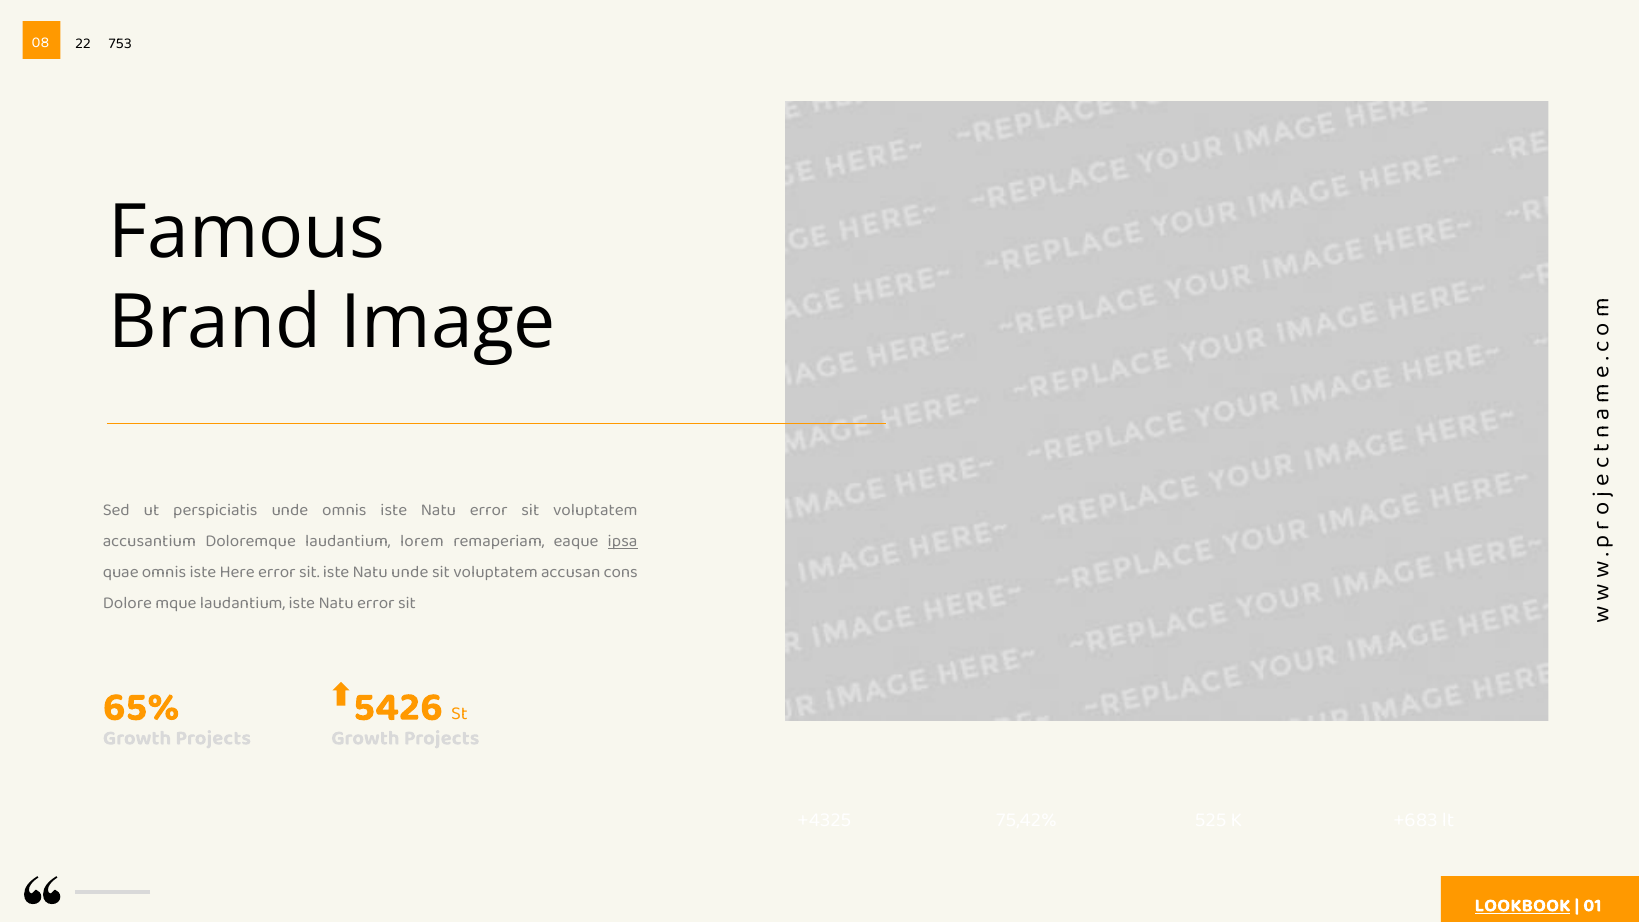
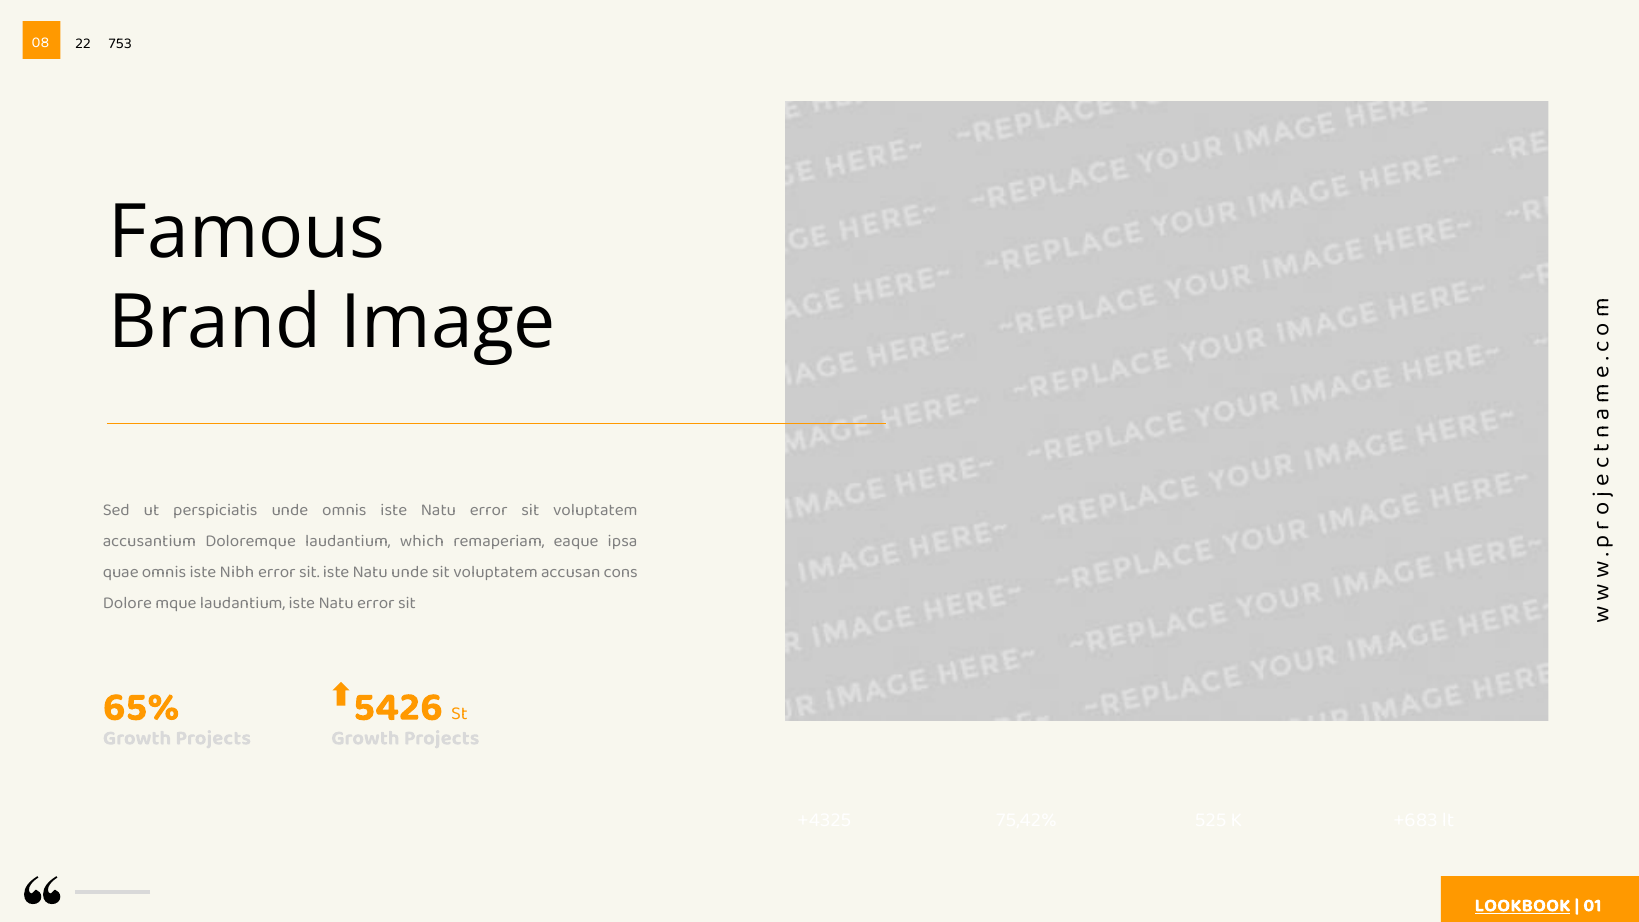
lorem: lorem -> which
ipsa underline: present -> none
Here: Here -> Nibh
